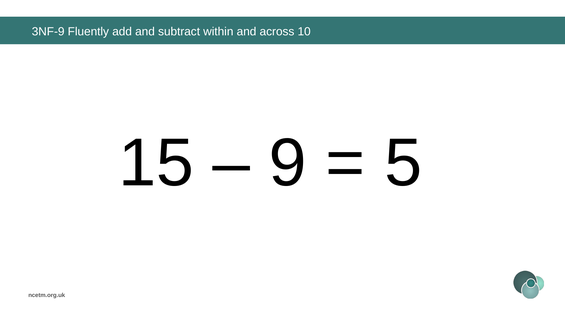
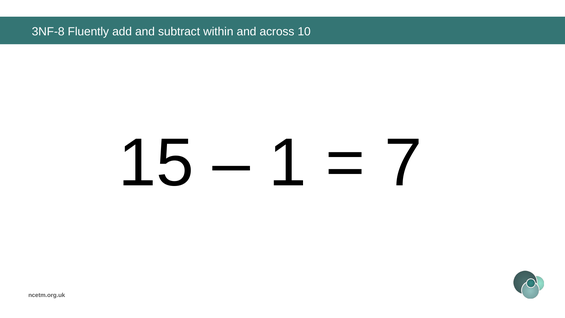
3NF-9: 3NF-9 -> 3NF-8
9: 9 -> 1
5: 5 -> 7
